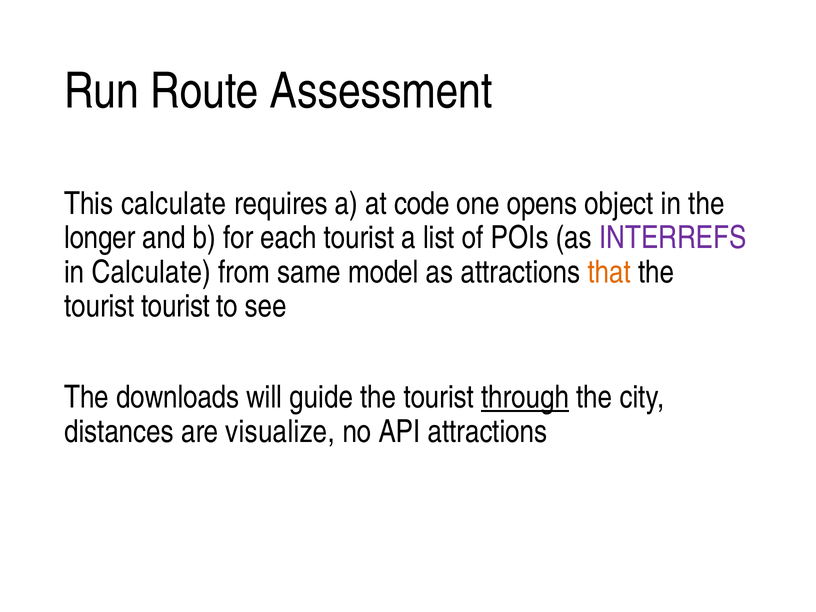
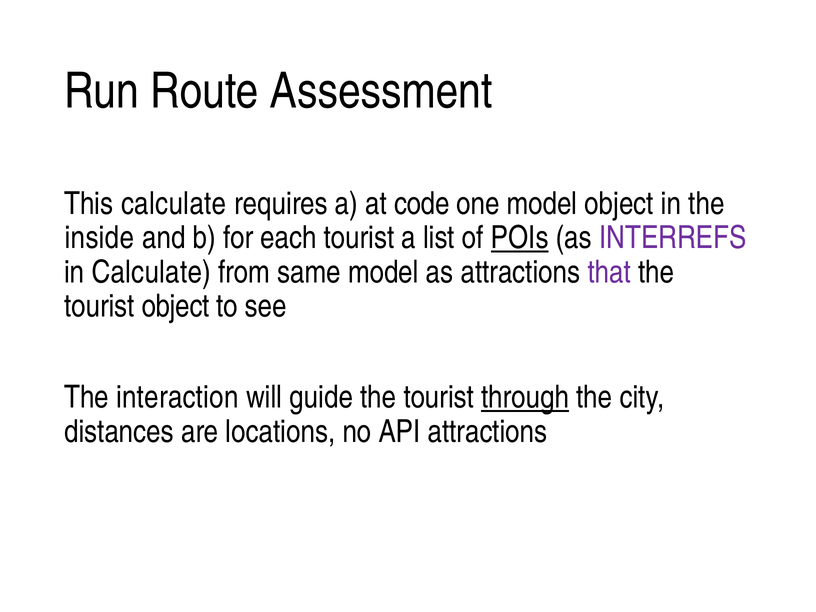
one opens: opens -> model
longer: longer -> inside
POIs underline: none -> present
that colour: orange -> purple
tourist tourist: tourist -> object
downloads: downloads -> interaction
visualize: visualize -> locations
